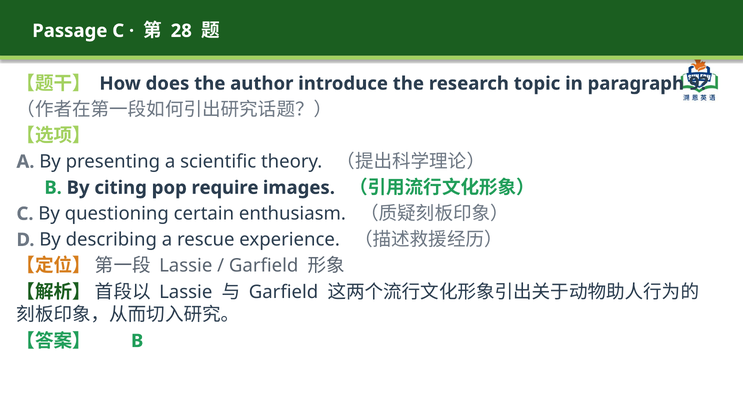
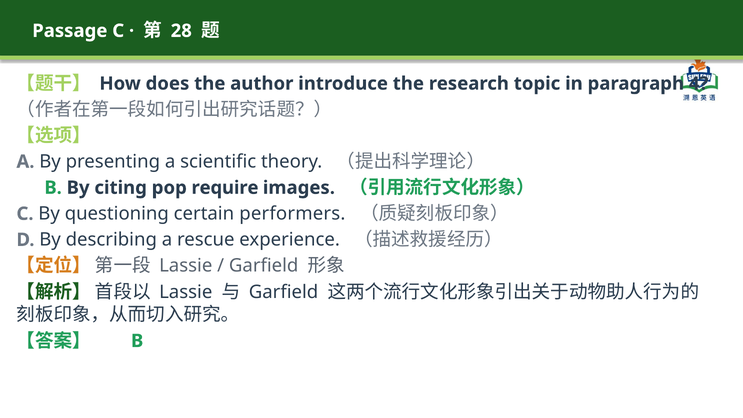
9: 9 -> 4
enthusiasm: enthusiasm -> performers
